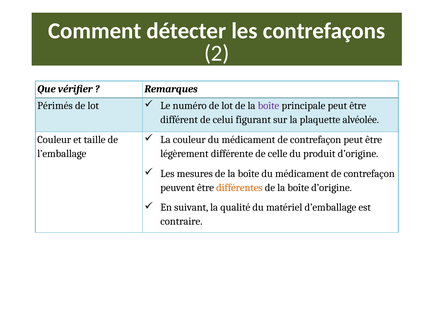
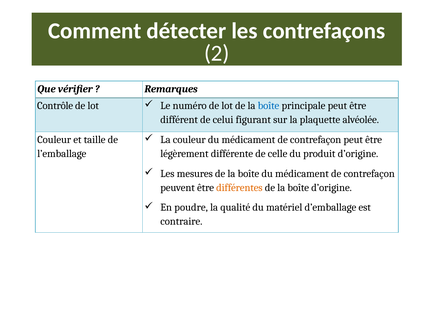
Périmés: Périmés -> Contrôle
boîte at (269, 106) colour: purple -> blue
suivant: suivant -> poudre
